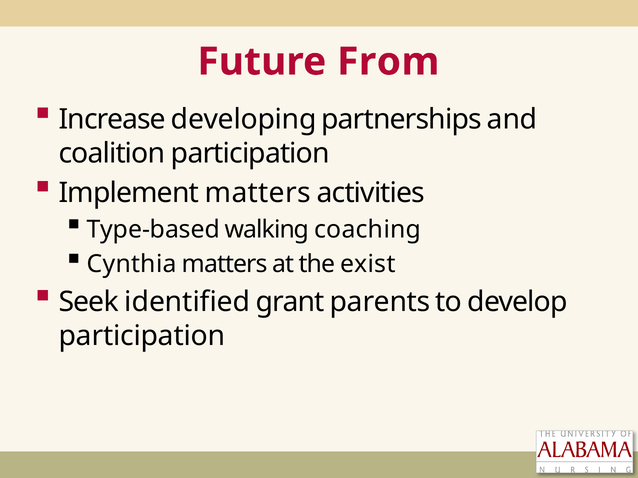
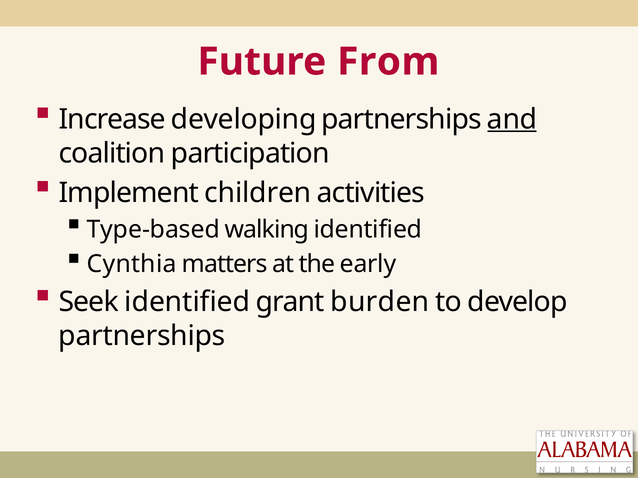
and underline: none -> present
Implement matters: matters -> children
walking coaching: coaching -> identified
exist: exist -> early
parents: parents -> burden
participation at (142, 336): participation -> partnerships
